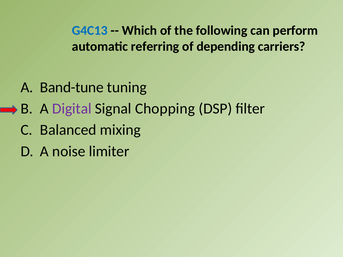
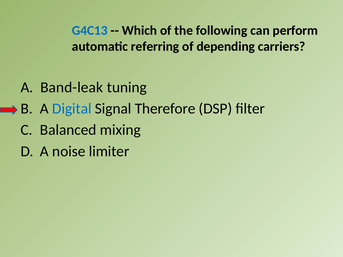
Band-tune: Band-tune -> Band-leak
Digital colour: purple -> blue
Chopping: Chopping -> Therefore
